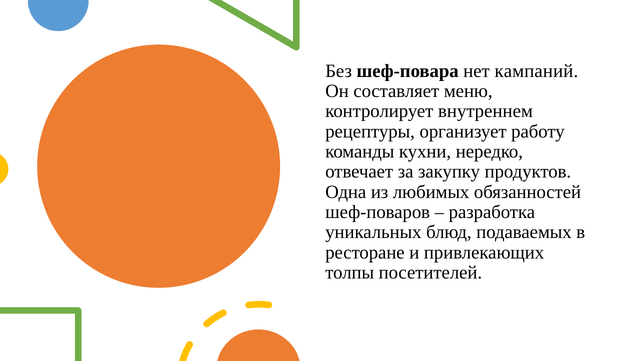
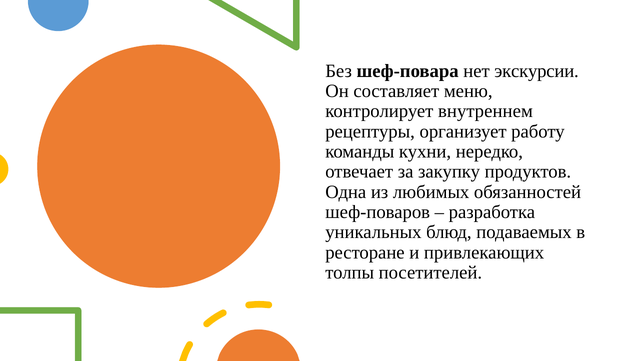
кампаний: кампаний -> экскурсии
